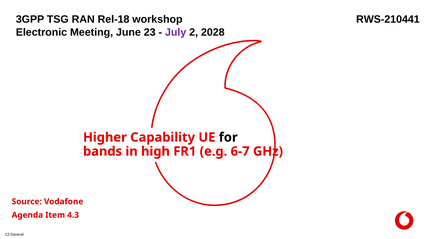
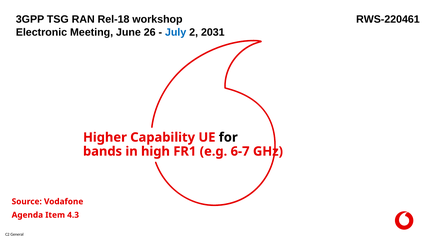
RWS-210441: RWS-210441 -> RWS-220461
23: 23 -> 26
July colour: purple -> blue
2028: 2028 -> 2031
